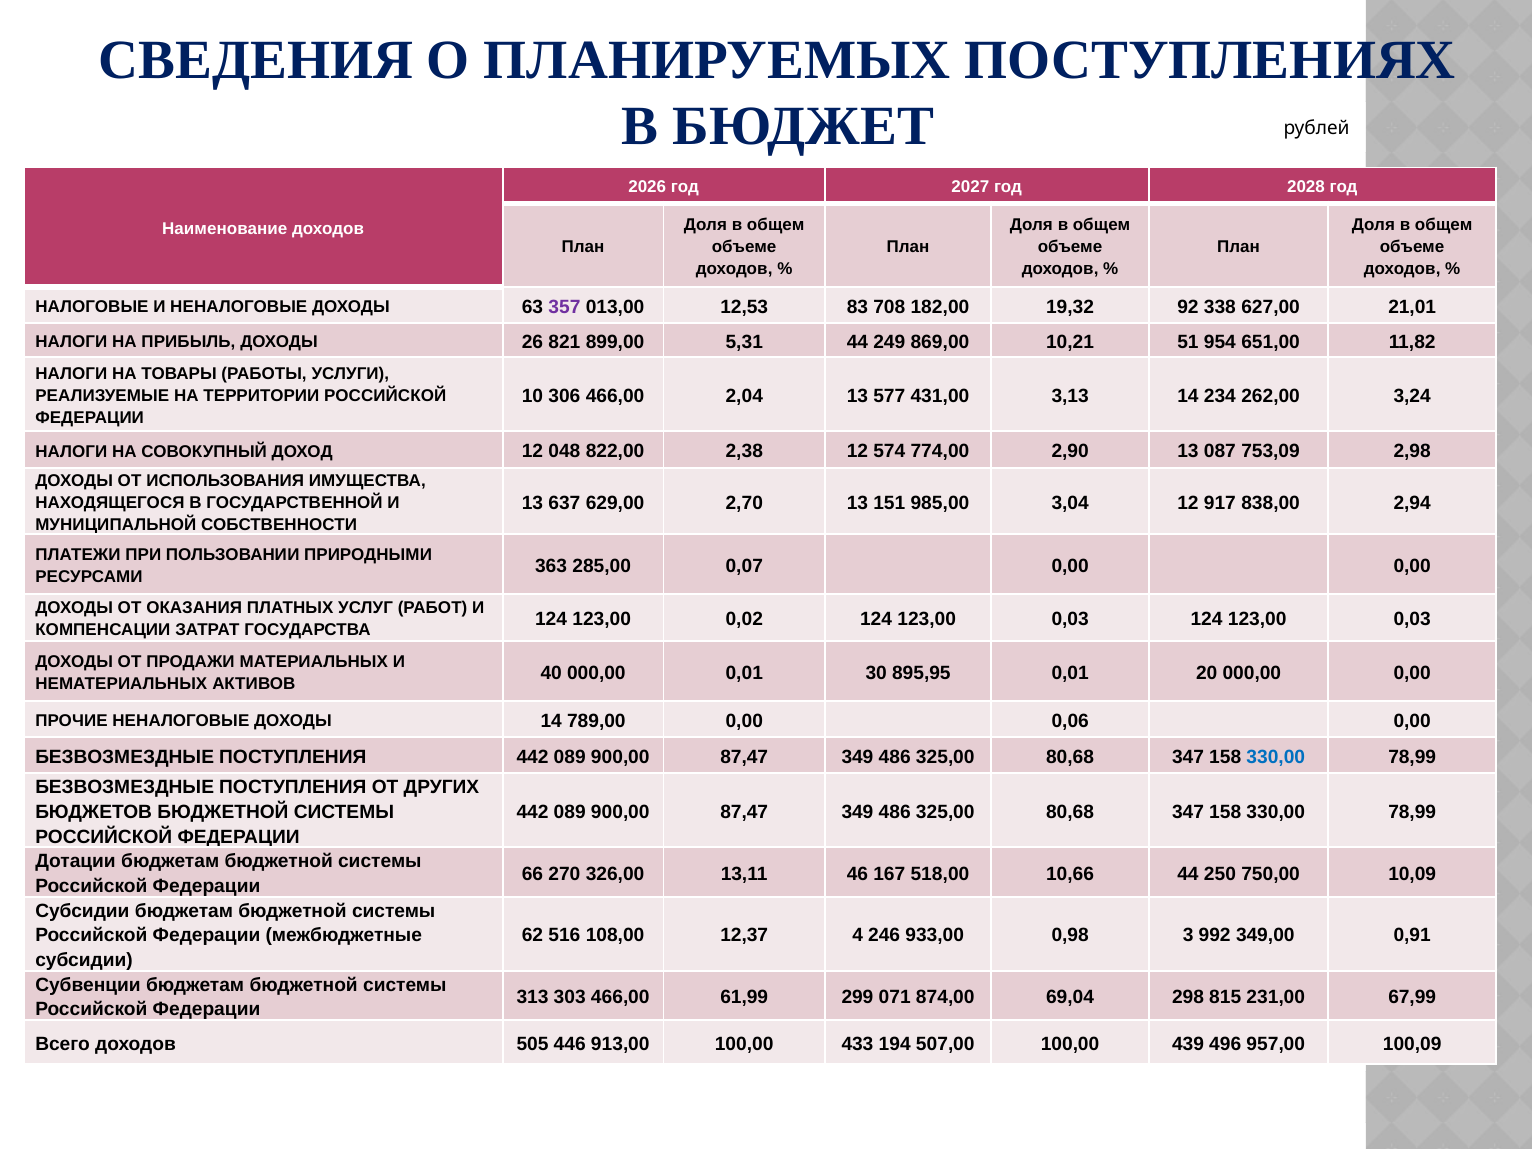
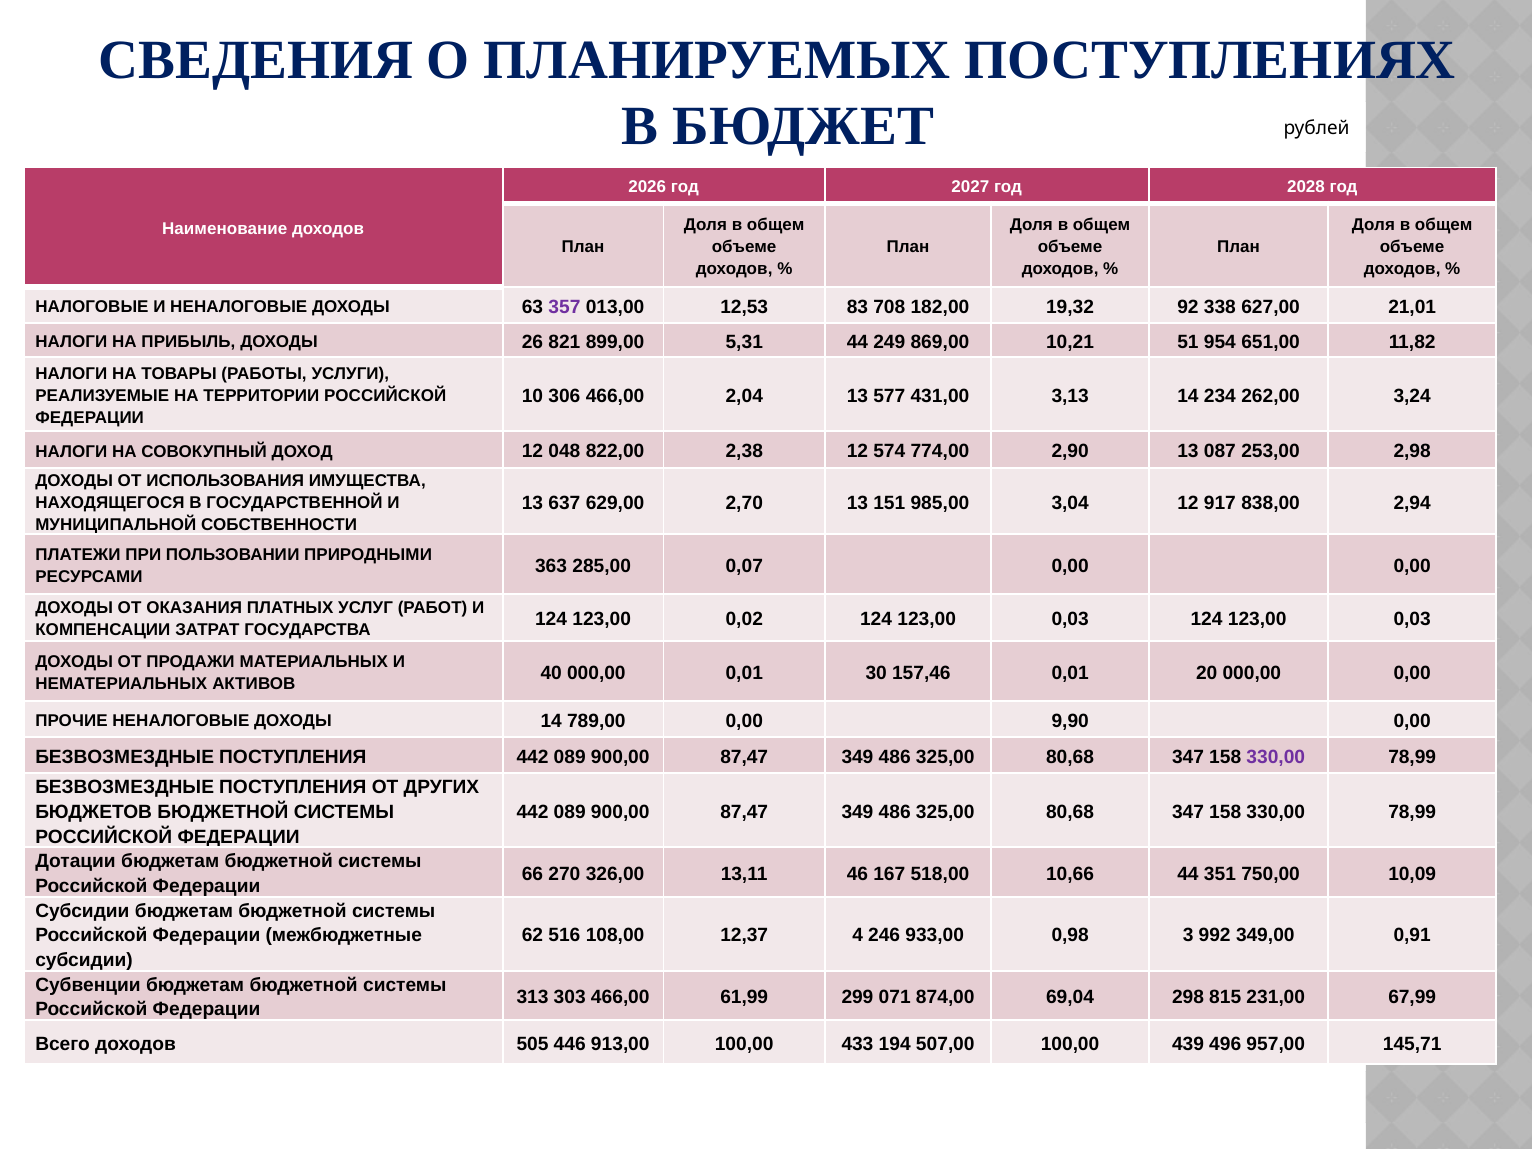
753,09: 753,09 -> 253,00
895,95: 895,95 -> 157,46
0,06: 0,06 -> 9,90
330,00 at (1276, 757) colour: blue -> purple
250: 250 -> 351
100,09: 100,09 -> 145,71
